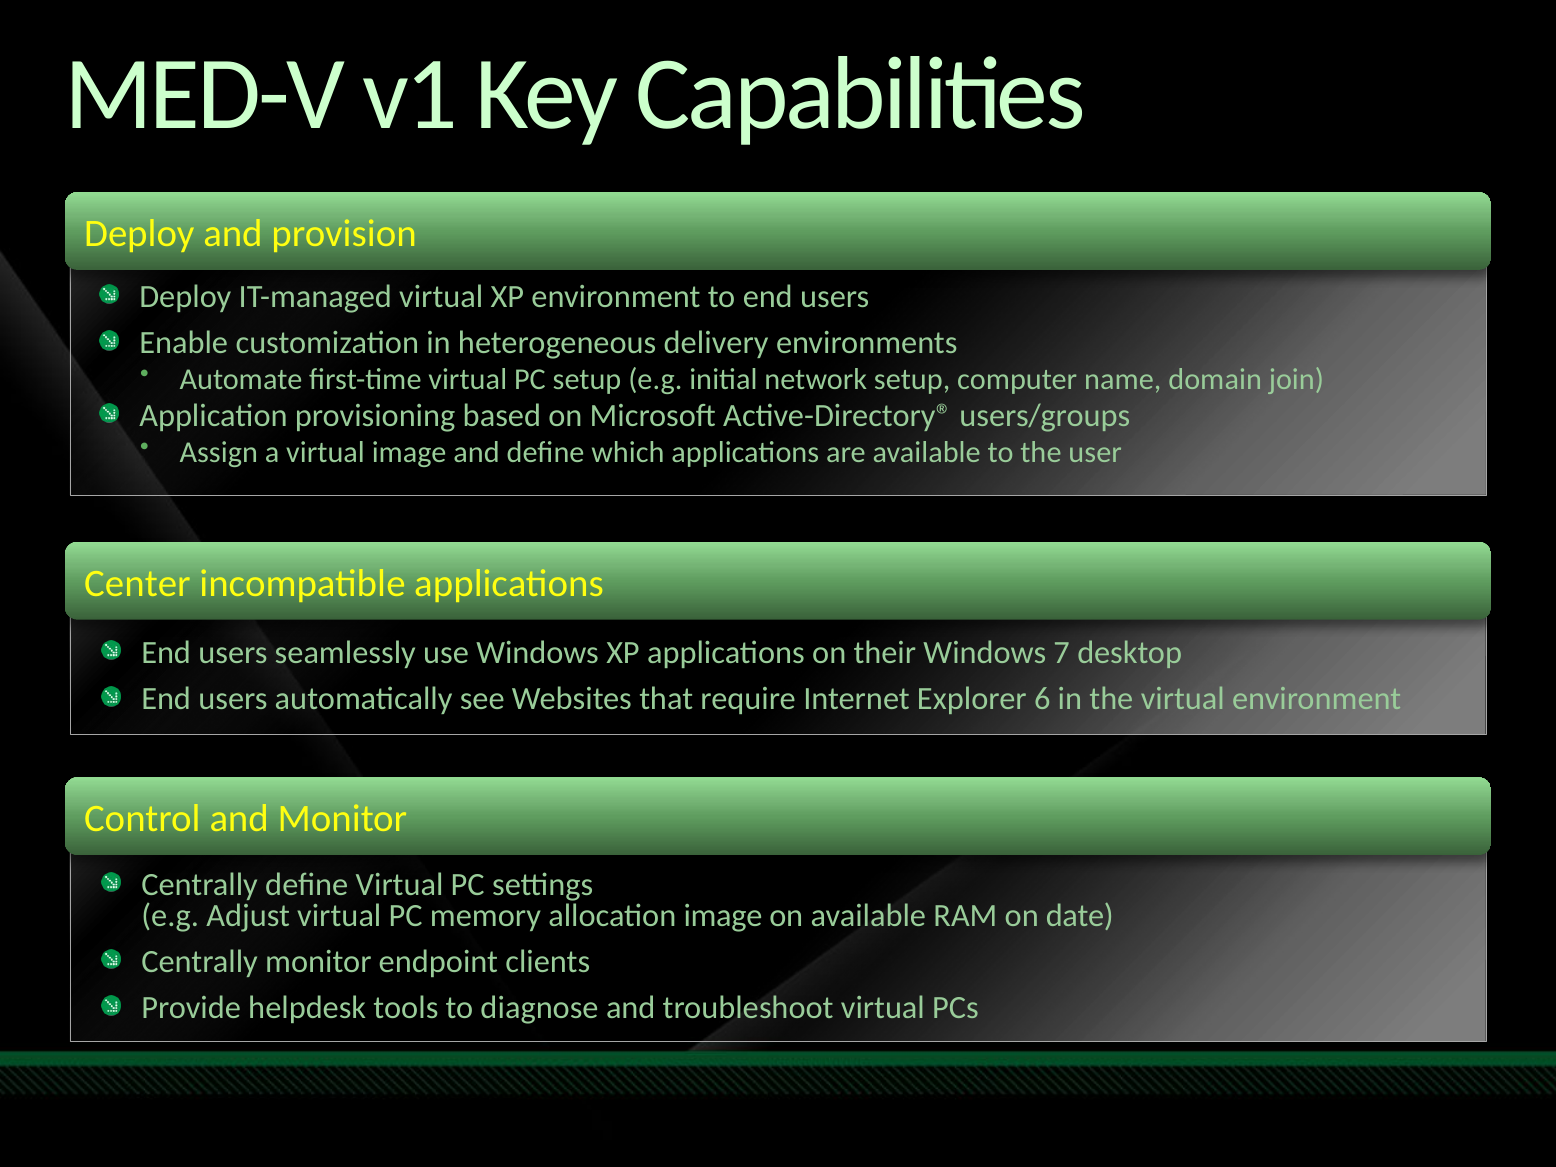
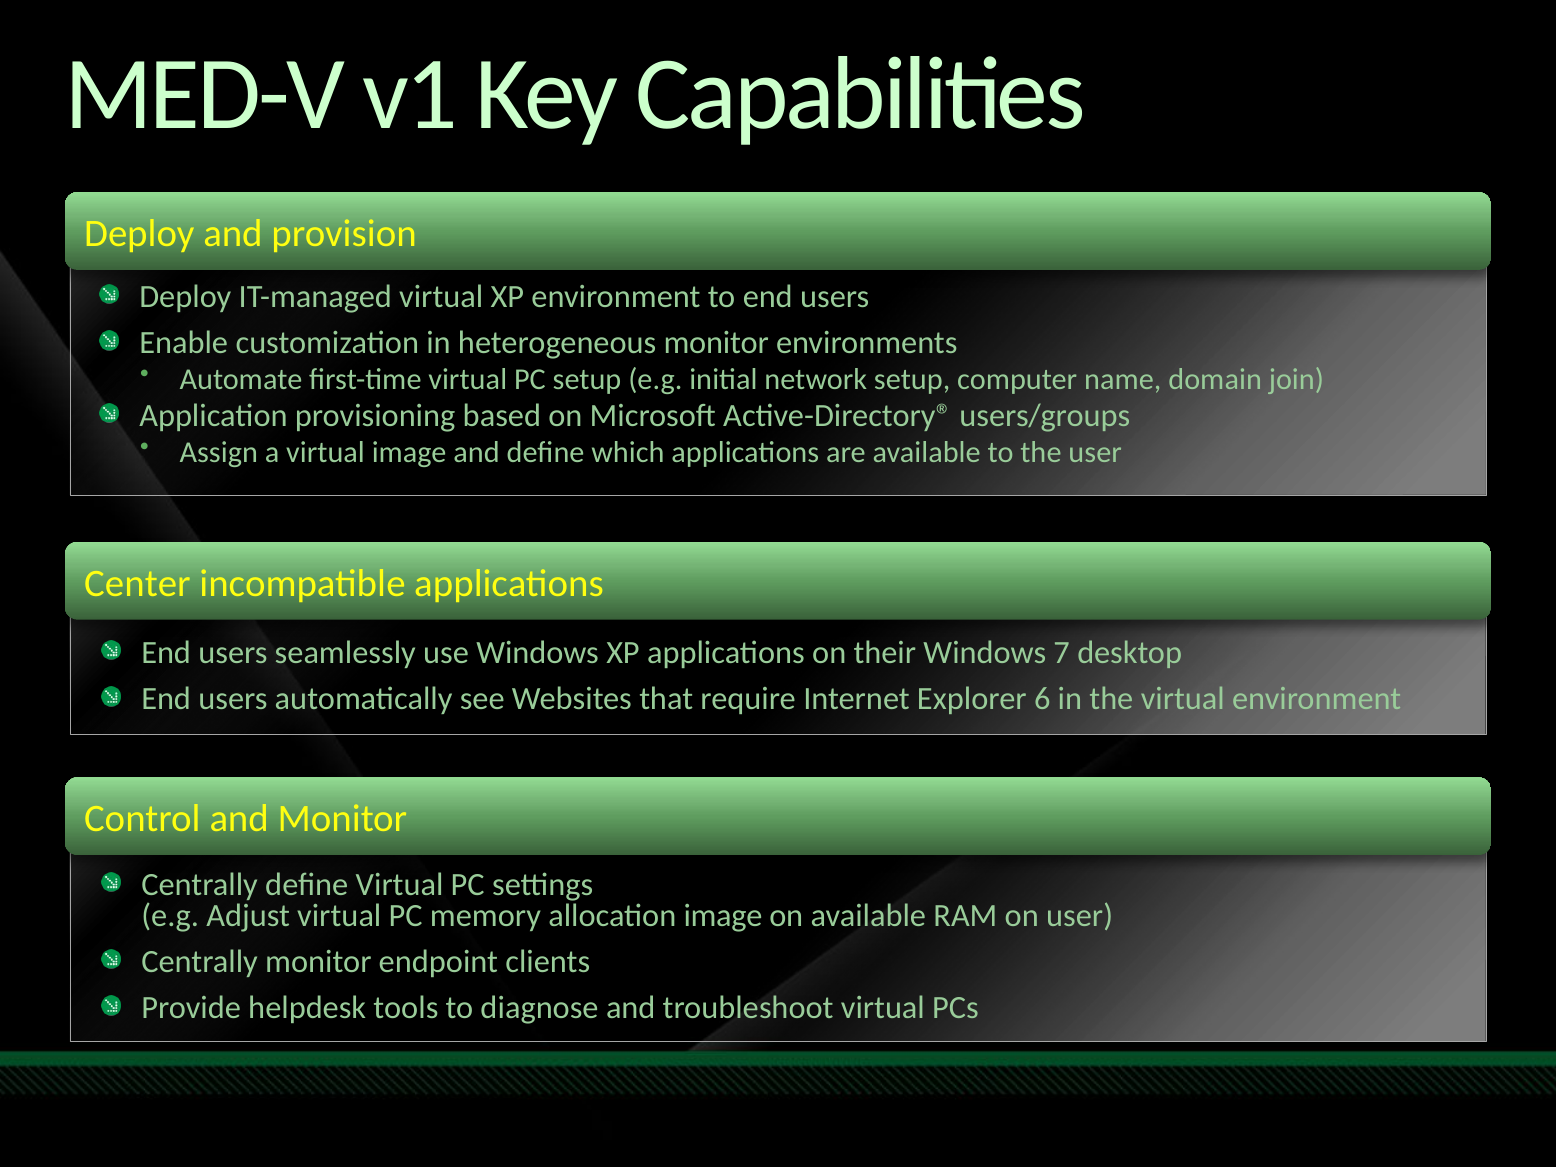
heterogeneous delivery: delivery -> monitor
on date: date -> user
